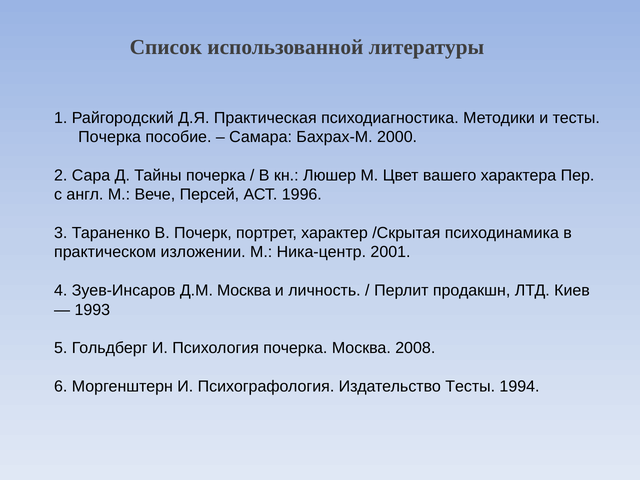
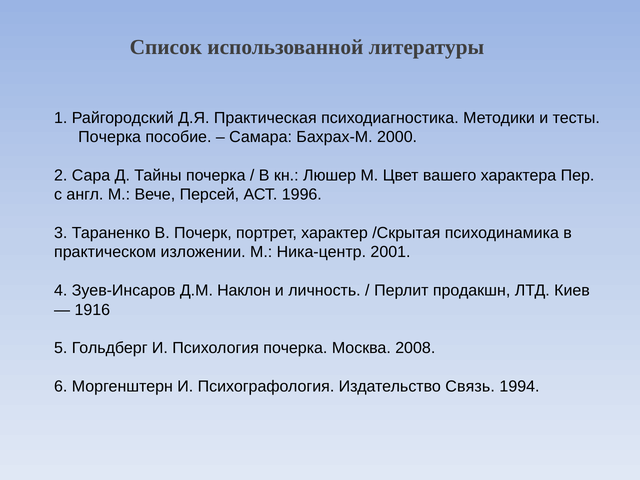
Д.М Москва: Москва -> Наклон
1993: 1993 -> 1916
Издательство Тесты: Тесты -> Связь
